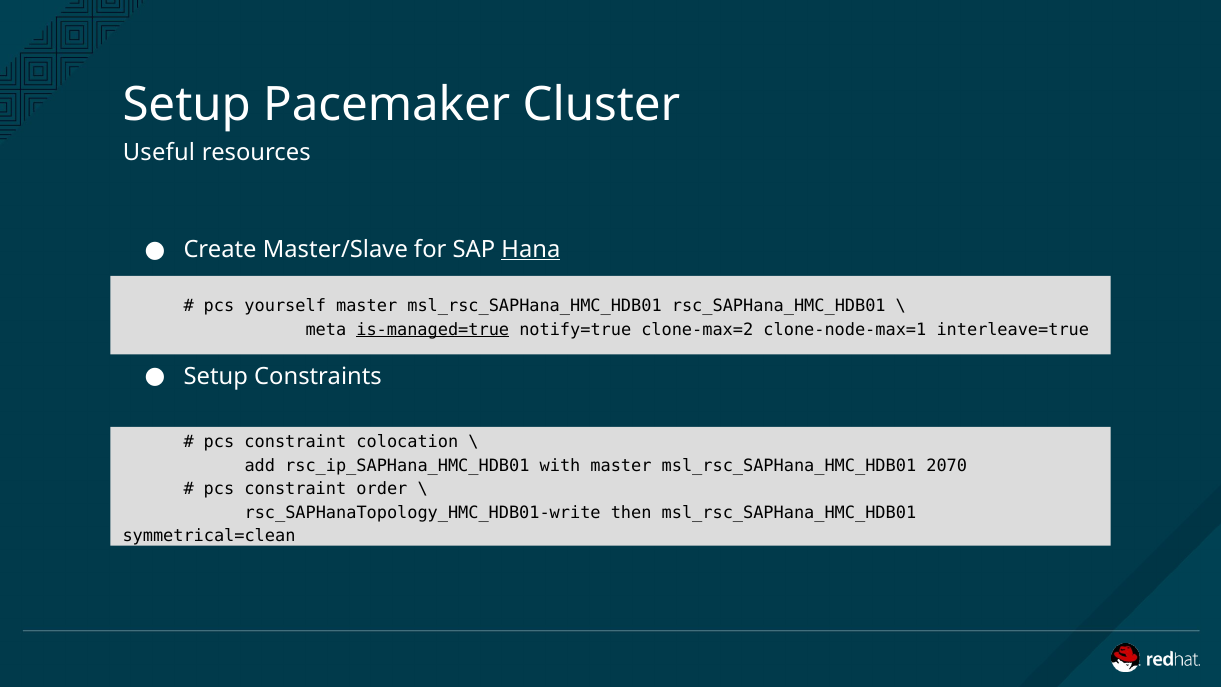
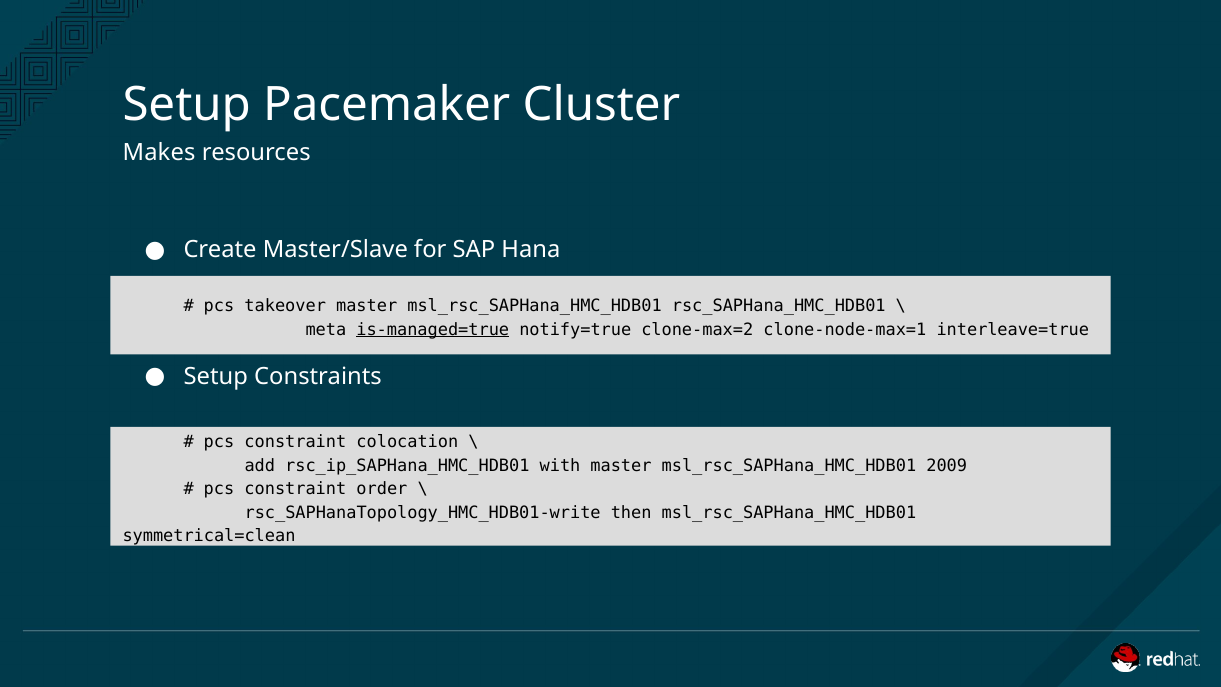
Useful: Useful -> Makes
Hana underline: present -> none
yourself: yourself -> takeover
2070: 2070 -> 2009
